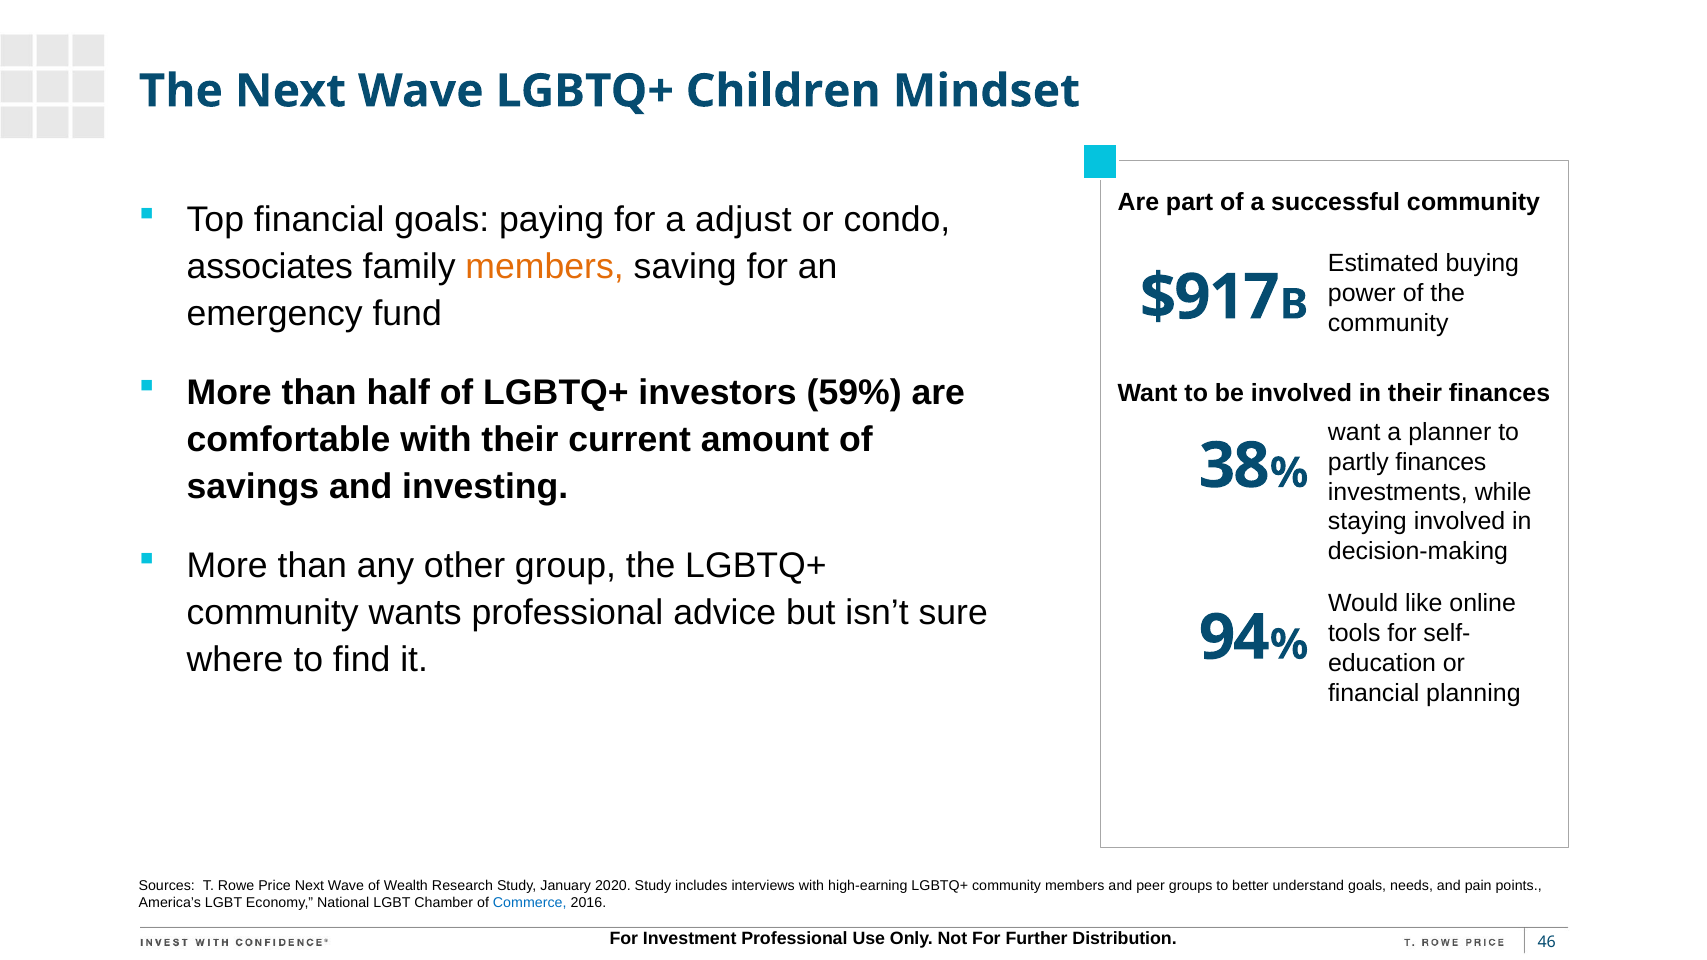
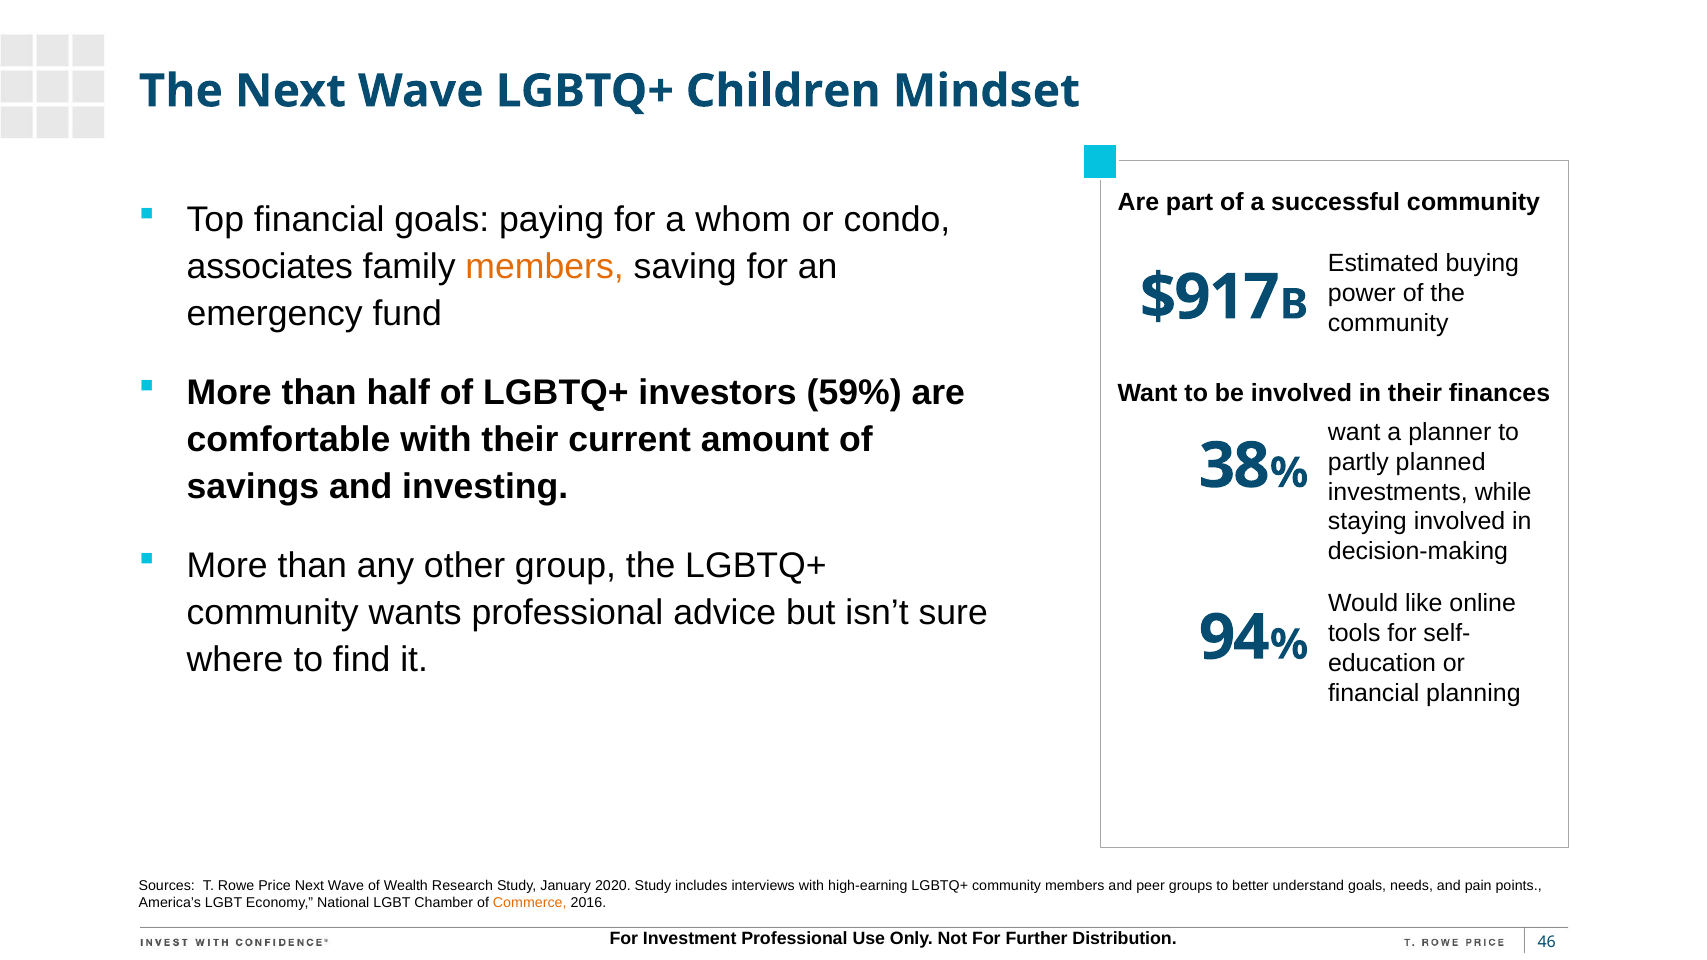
adjust: adjust -> whom
partly finances: finances -> planned
Commerce colour: blue -> orange
